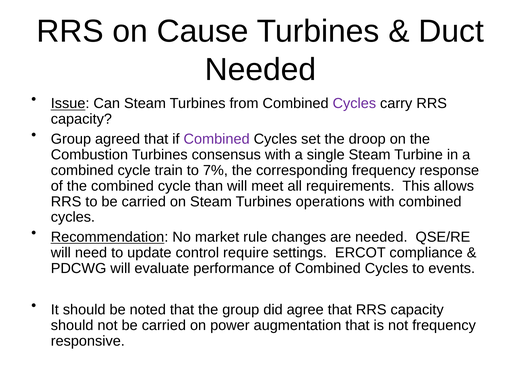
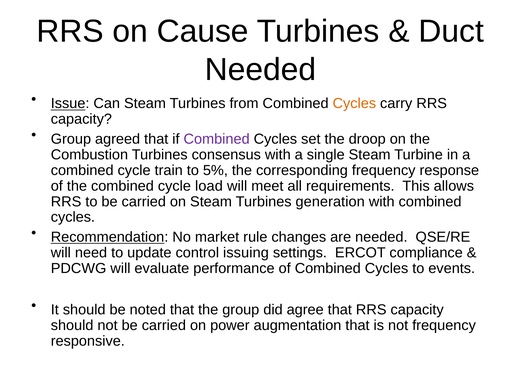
Cycles at (354, 103) colour: purple -> orange
7%: 7% -> 5%
than: than -> load
operations: operations -> generation
require: require -> issuing
